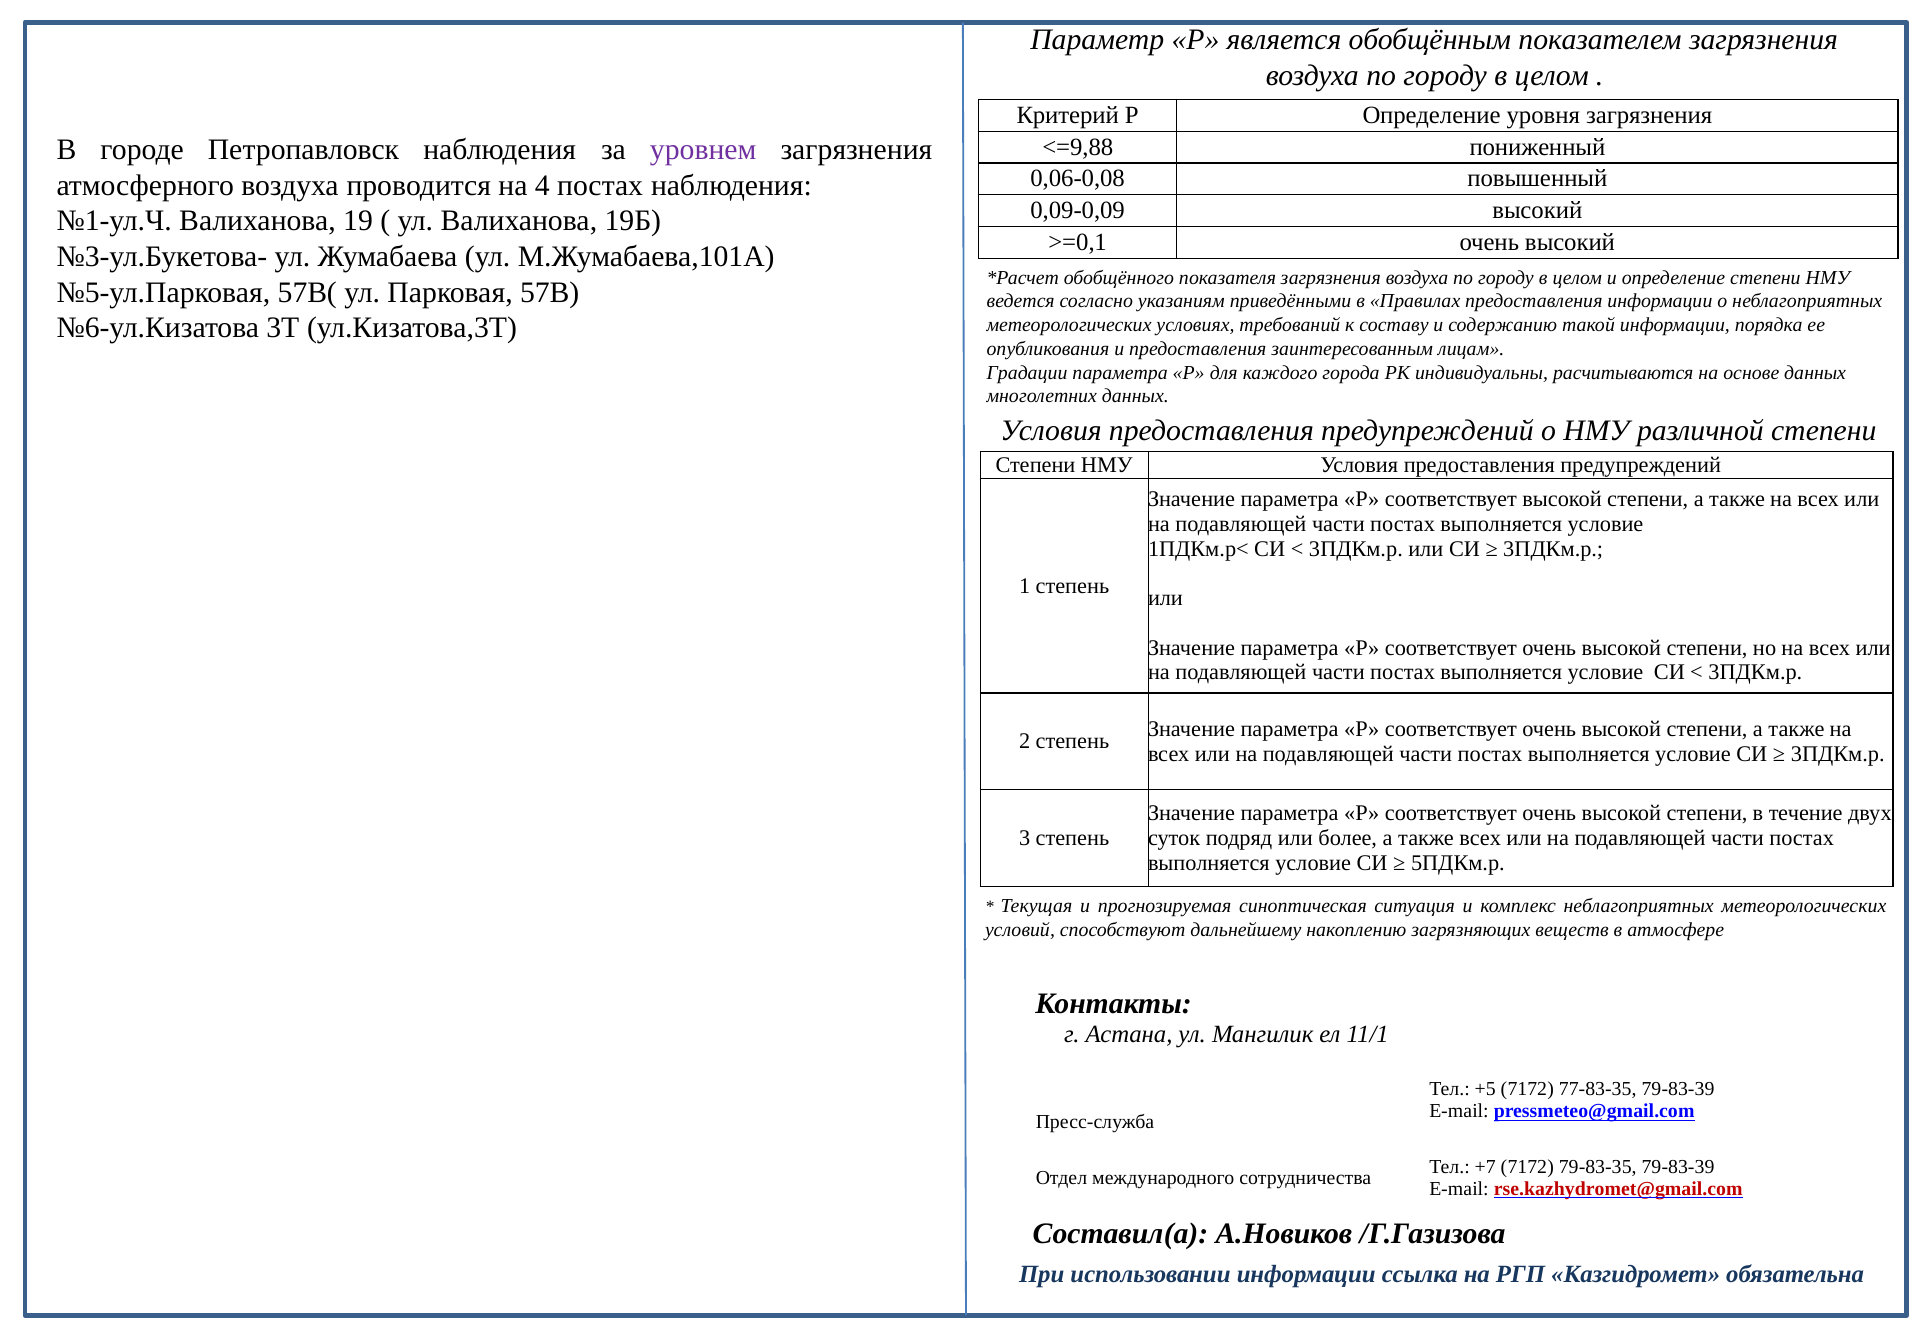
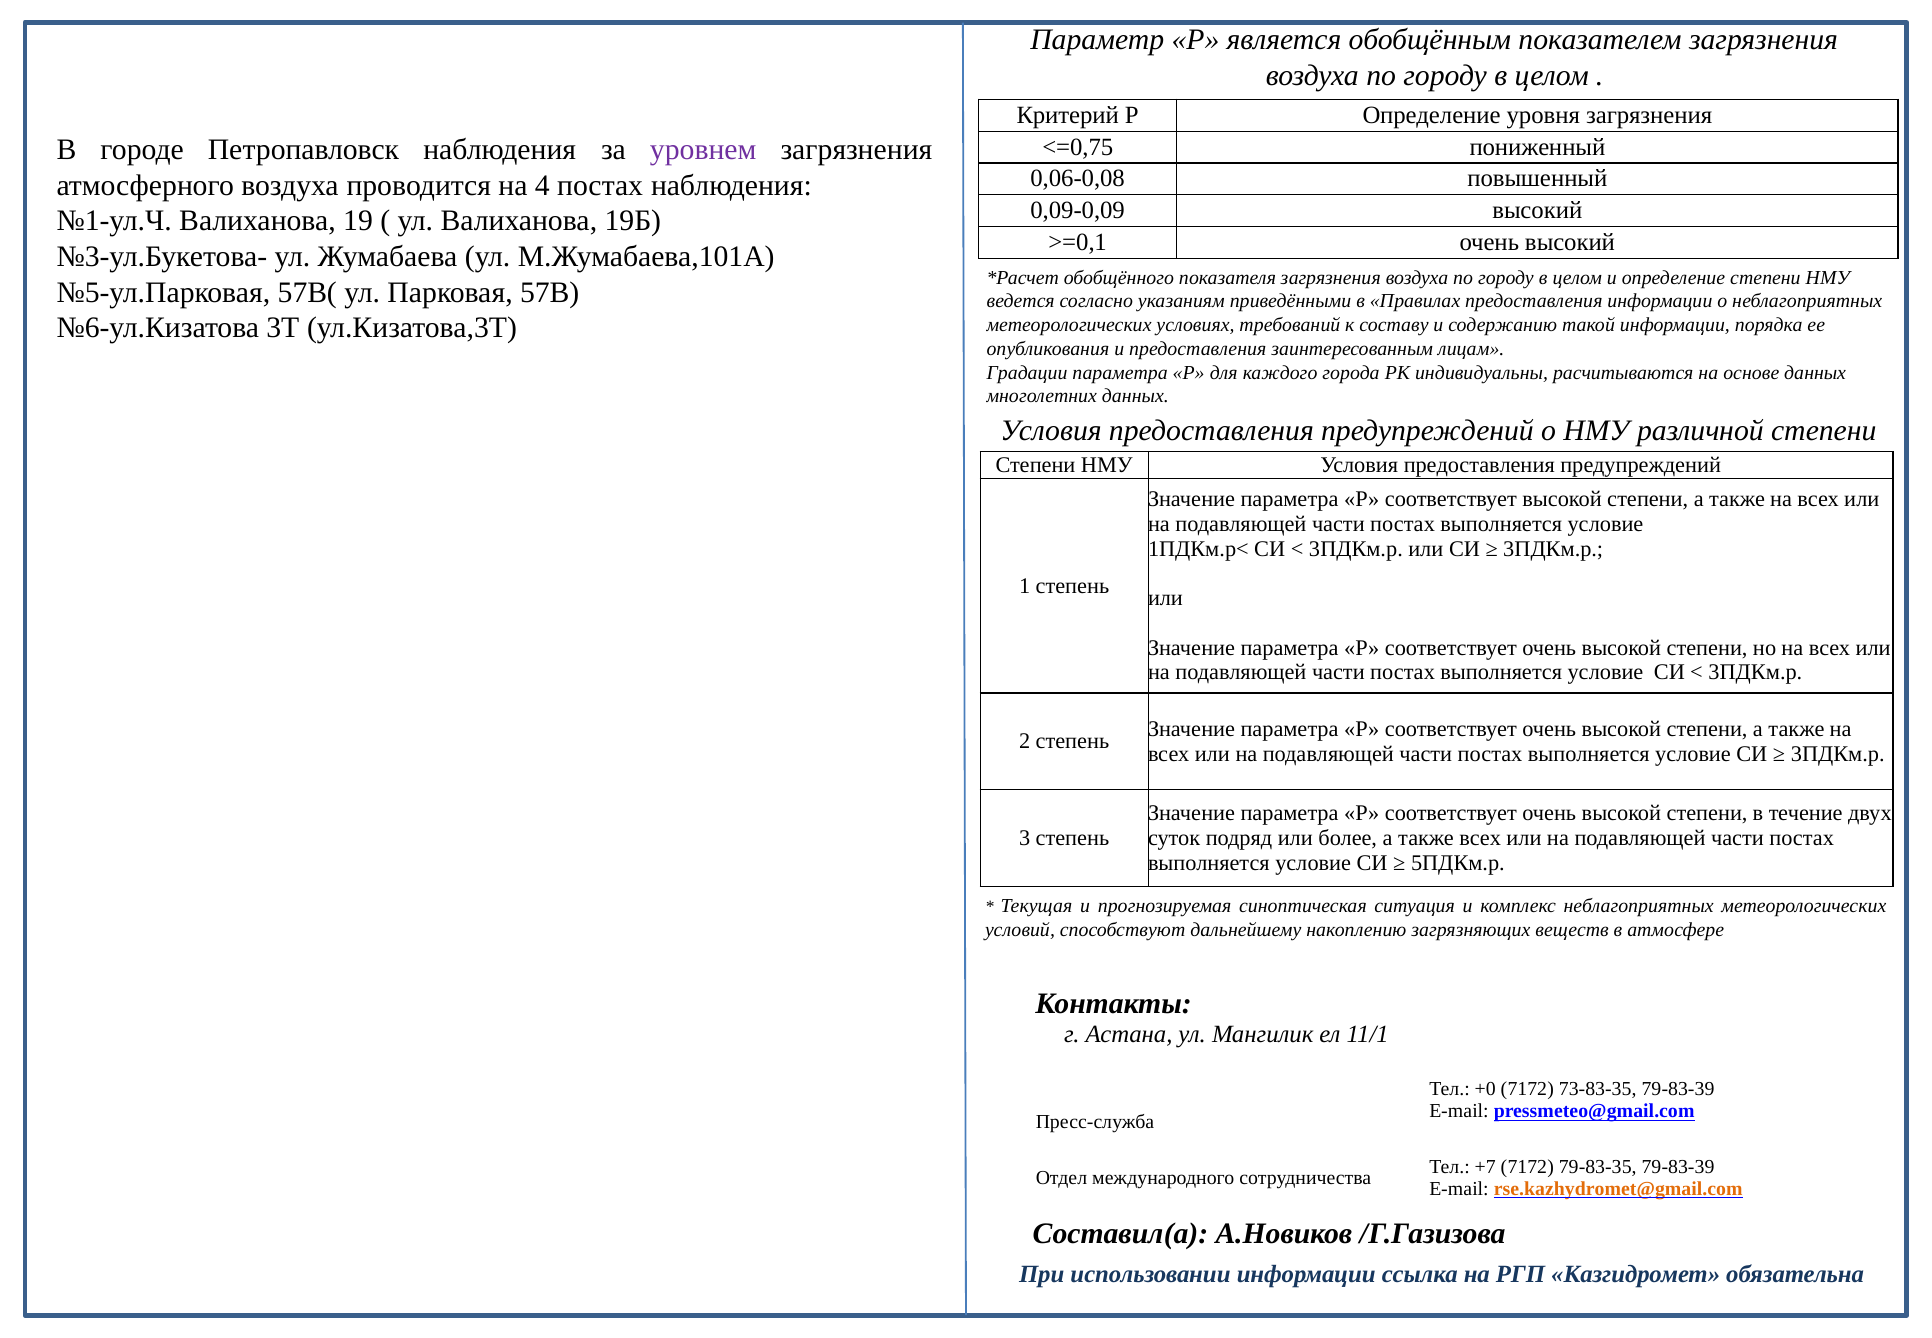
<=9,88: <=9,88 -> <=0,75
+5: +5 -> +0
77-83-35: 77-83-35 -> 73-83-35
rse.kazhydromet@gmail.com colour: red -> orange
